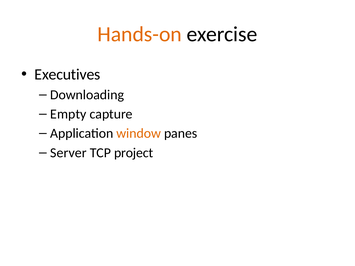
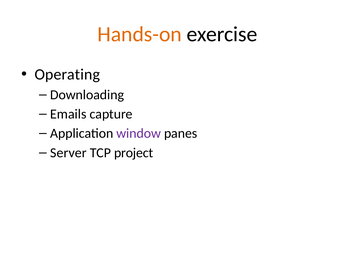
Executives: Executives -> Operating
Empty: Empty -> Emails
window colour: orange -> purple
